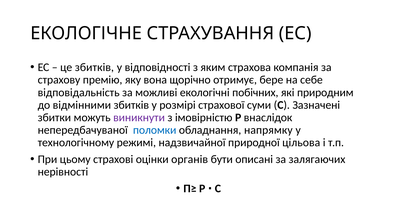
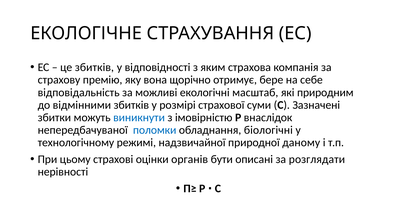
побічних: побічних -> масштаб
виникнути colour: purple -> blue
напрямку: напрямку -> біологічні
цільова: цільова -> даному
залягаючих: залягаючих -> розглядати
